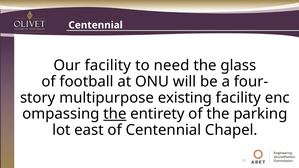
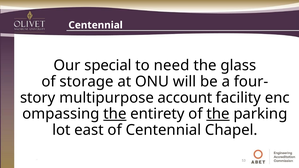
Our facility: facility -> special
football: football -> storage
existing: existing -> account
the at (218, 114) underline: none -> present
